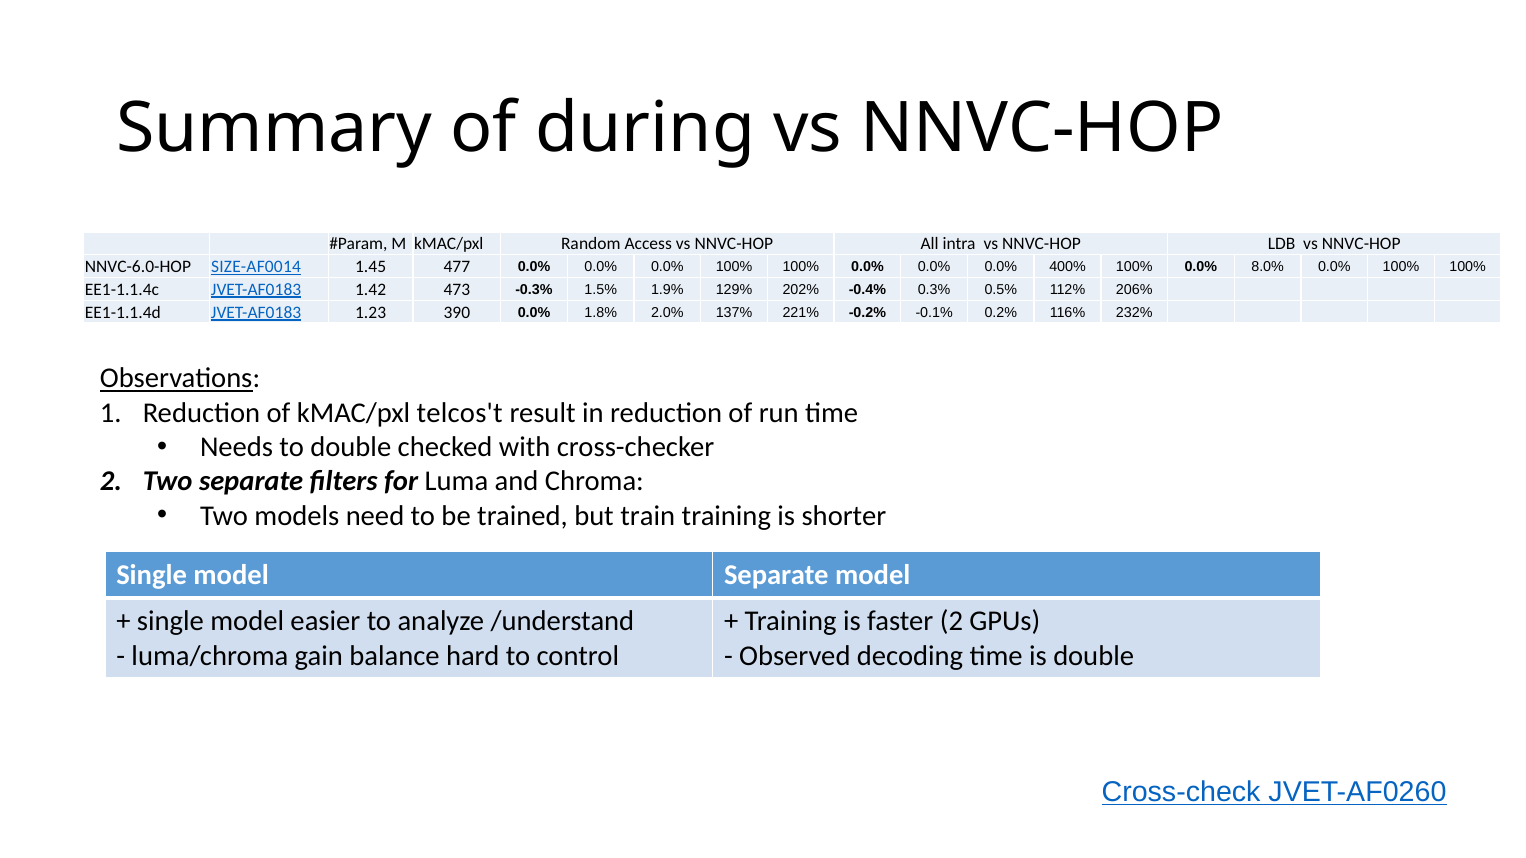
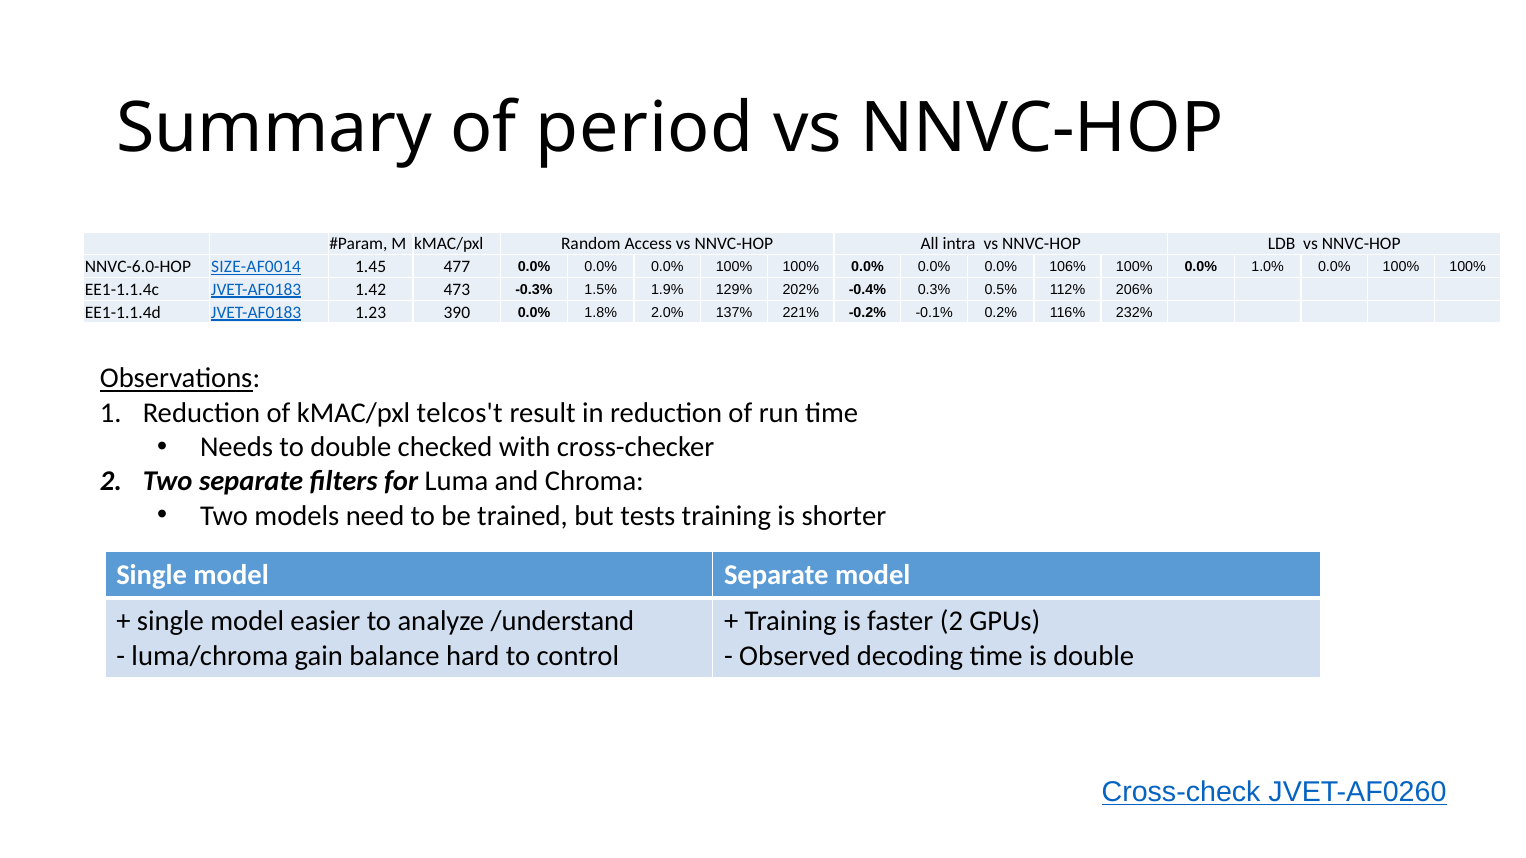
during: during -> period
400%: 400% -> 106%
8.0%: 8.0% -> 1.0%
train: train -> tests
